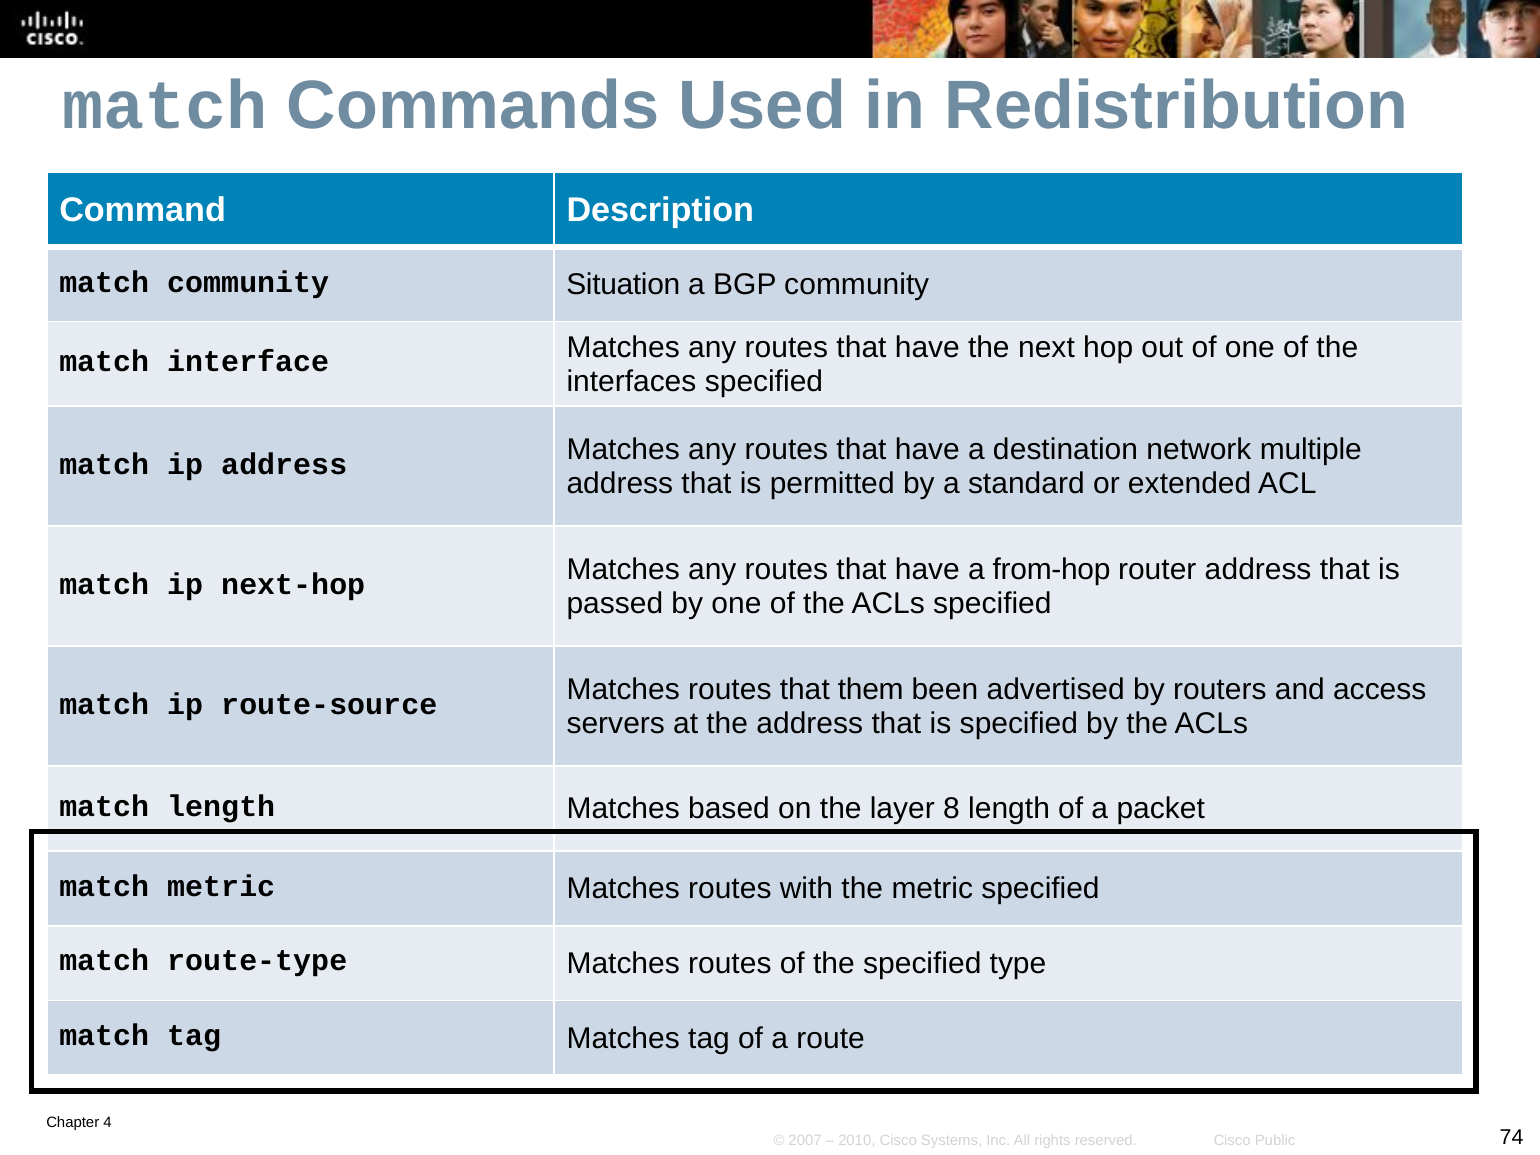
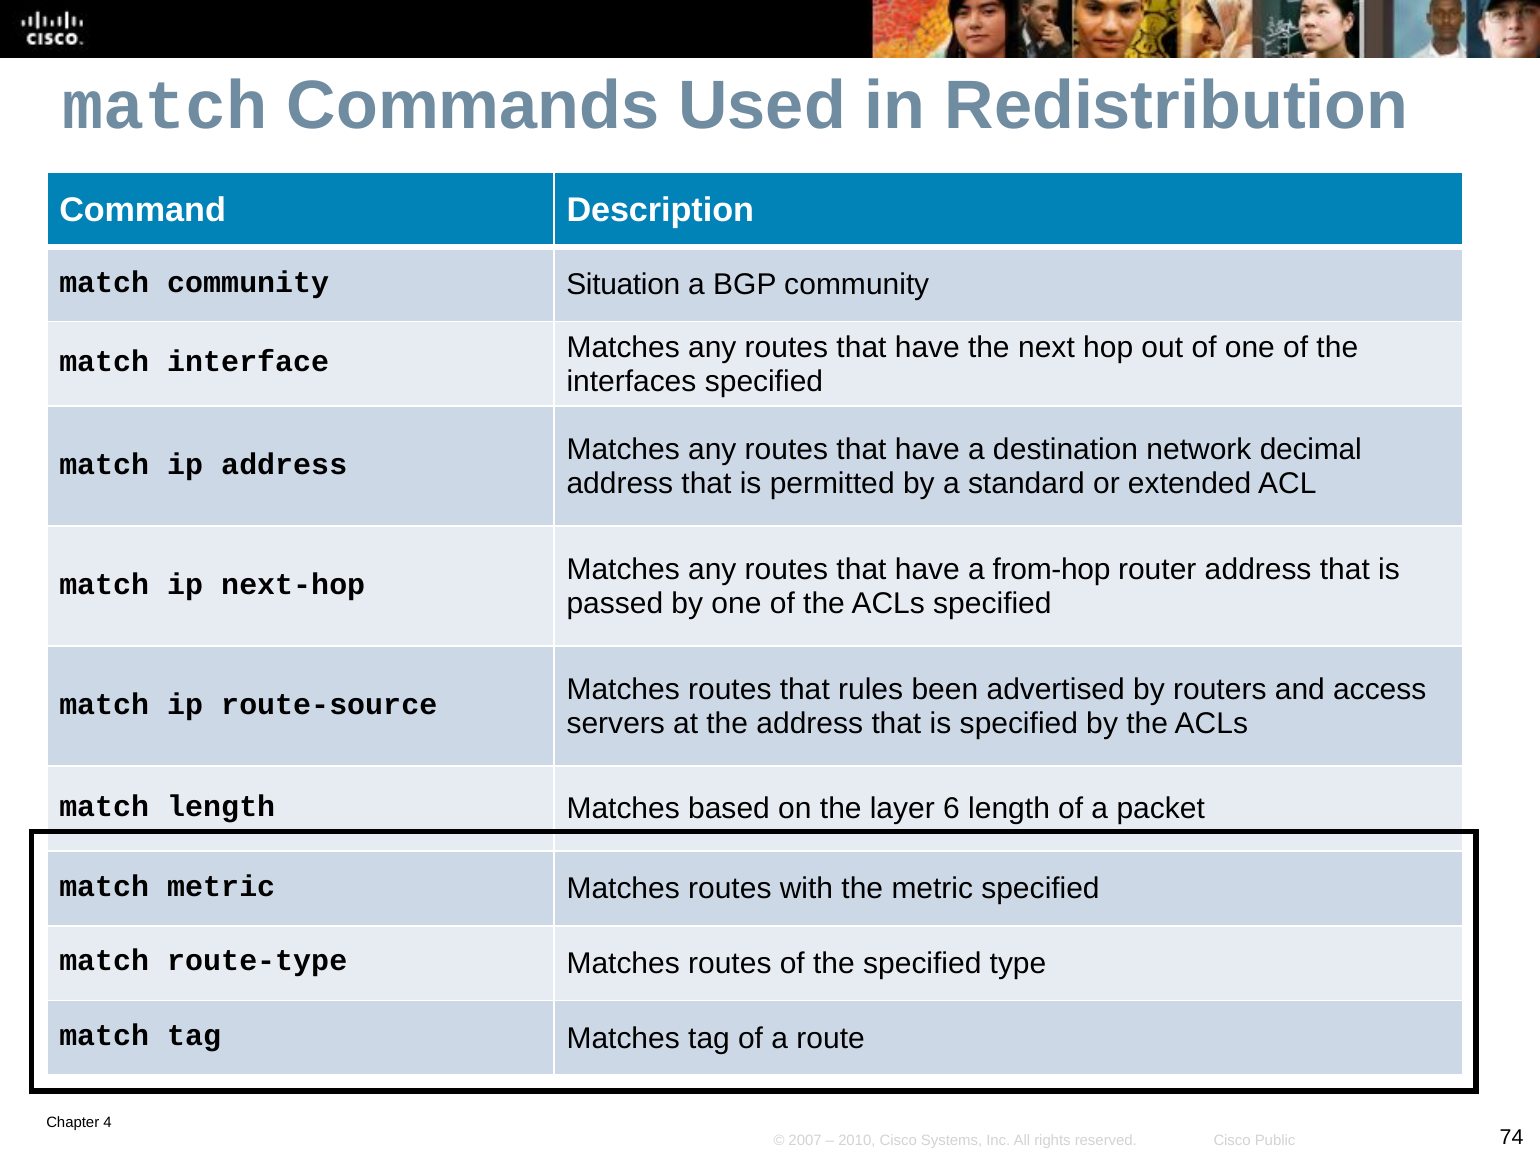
multiple: multiple -> decimal
them: them -> rules
8: 8 -> 6
